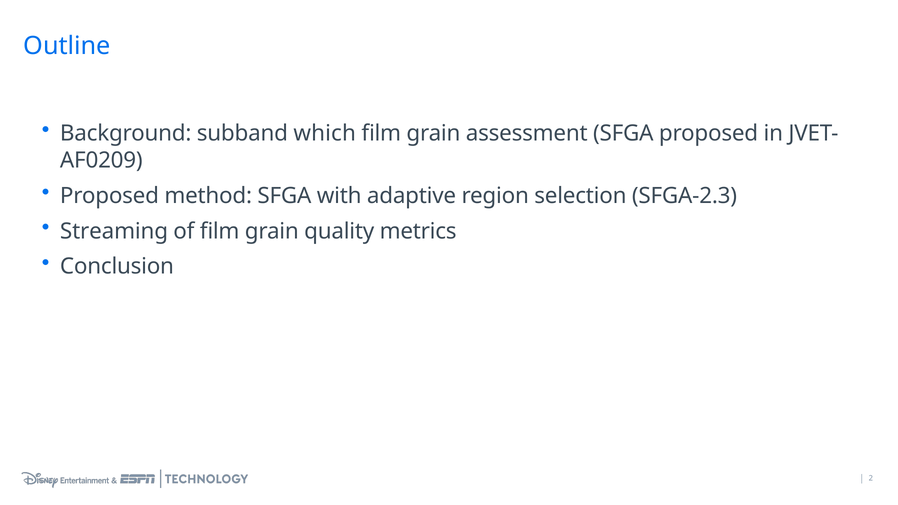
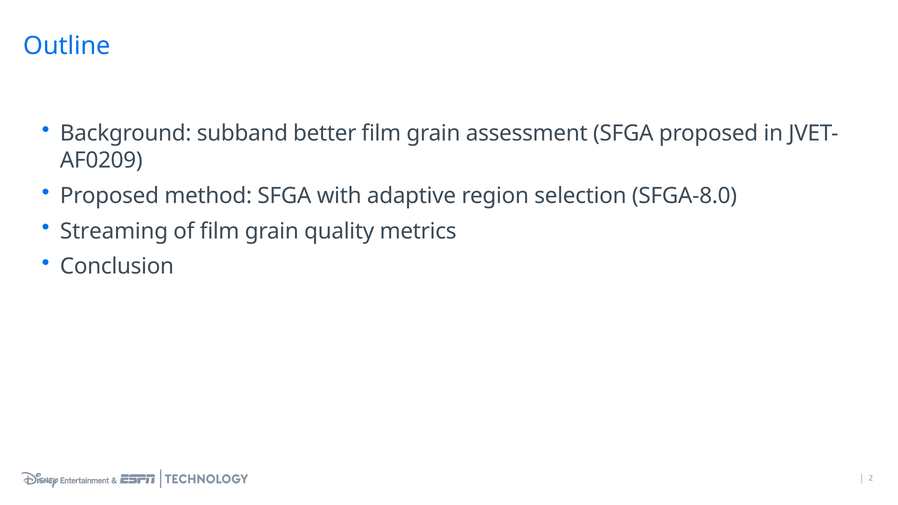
which: which -> better
SFGA-2.3: SFGA-2.3 -> SFGA-8.0
